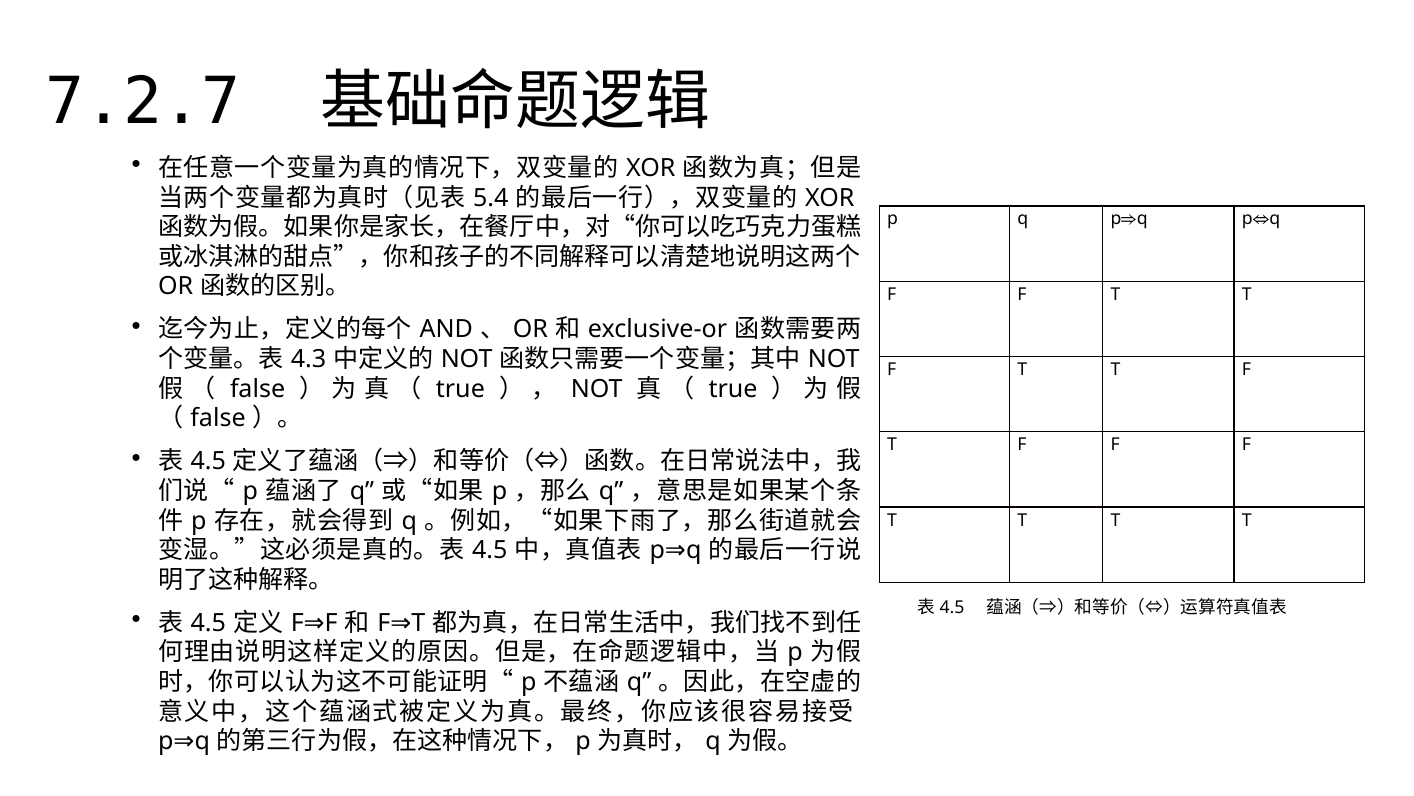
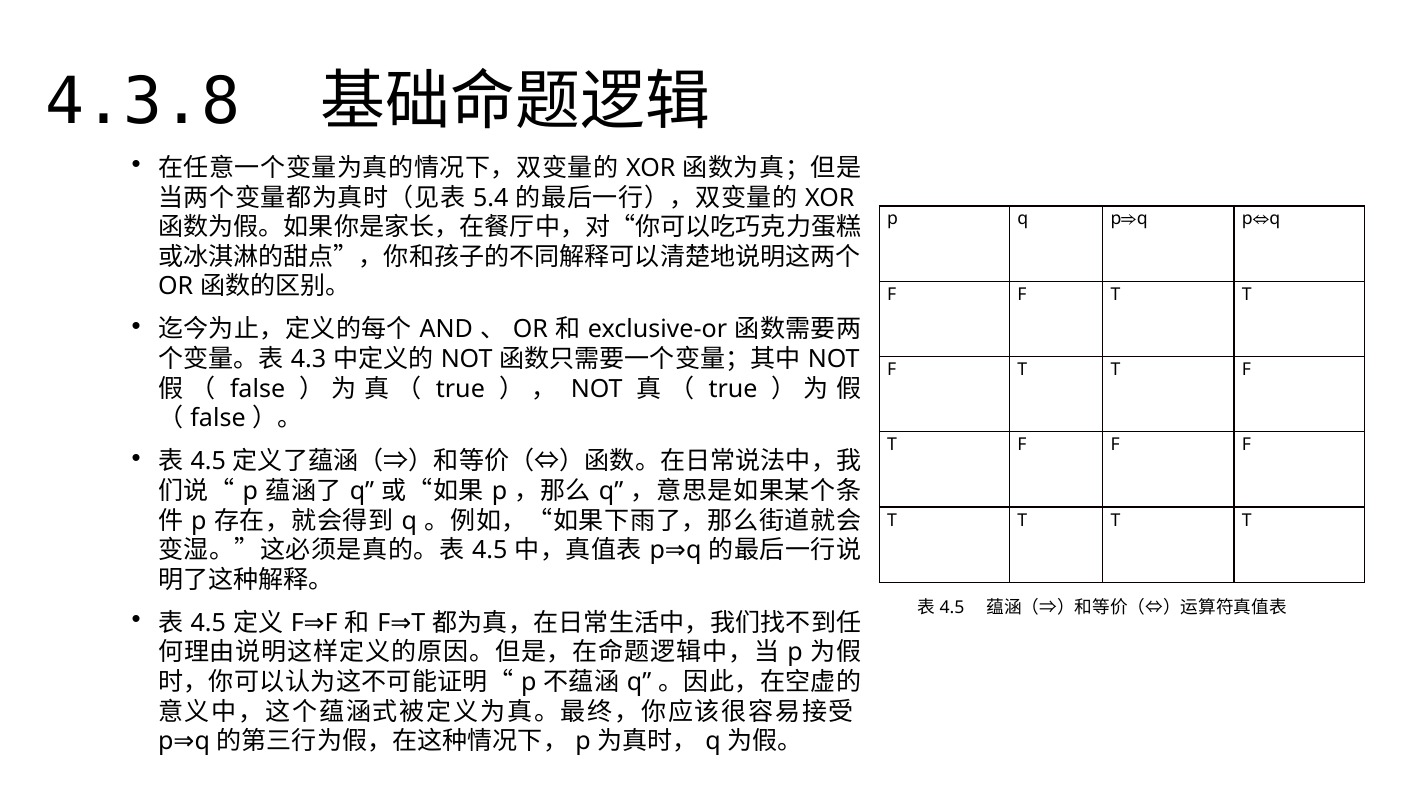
7.2.7: 7.2.7 -> 4.3.8
